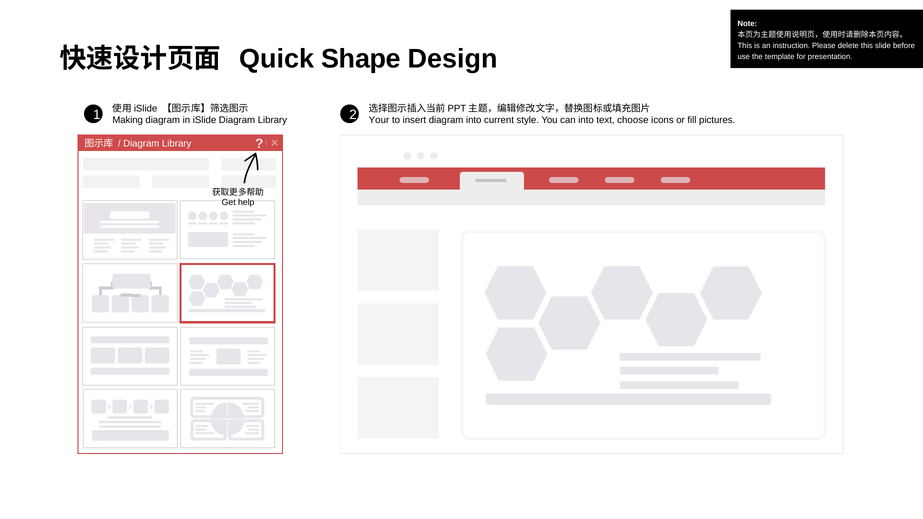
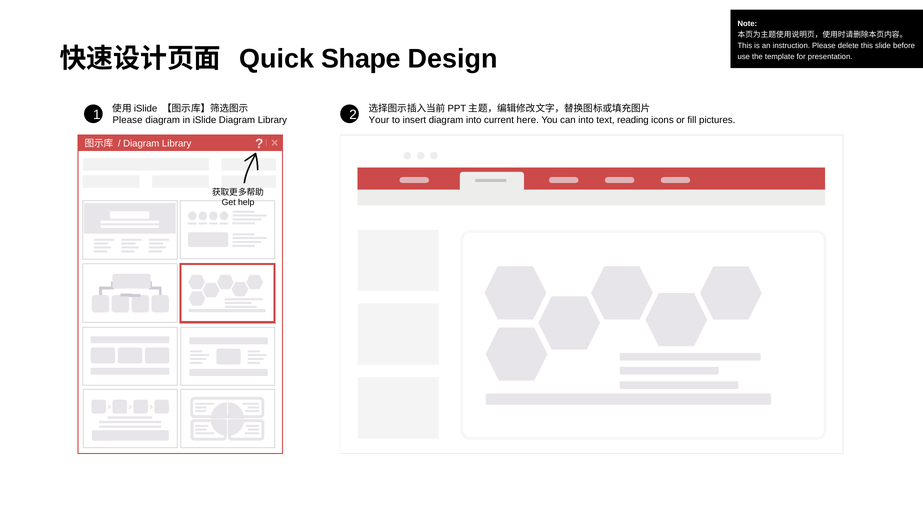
Making at (128, 120): Making -> Please
style: style -> here
choose: choose -> reading
